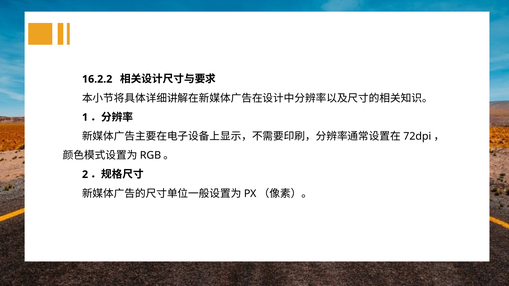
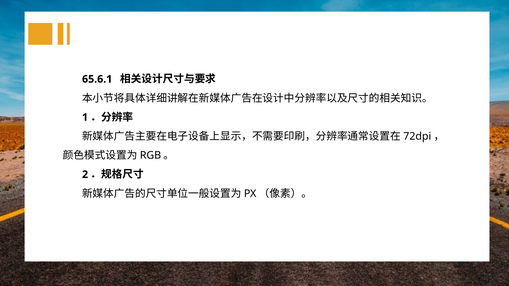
16.2.2: 16.2.2 -> 65.6.1
